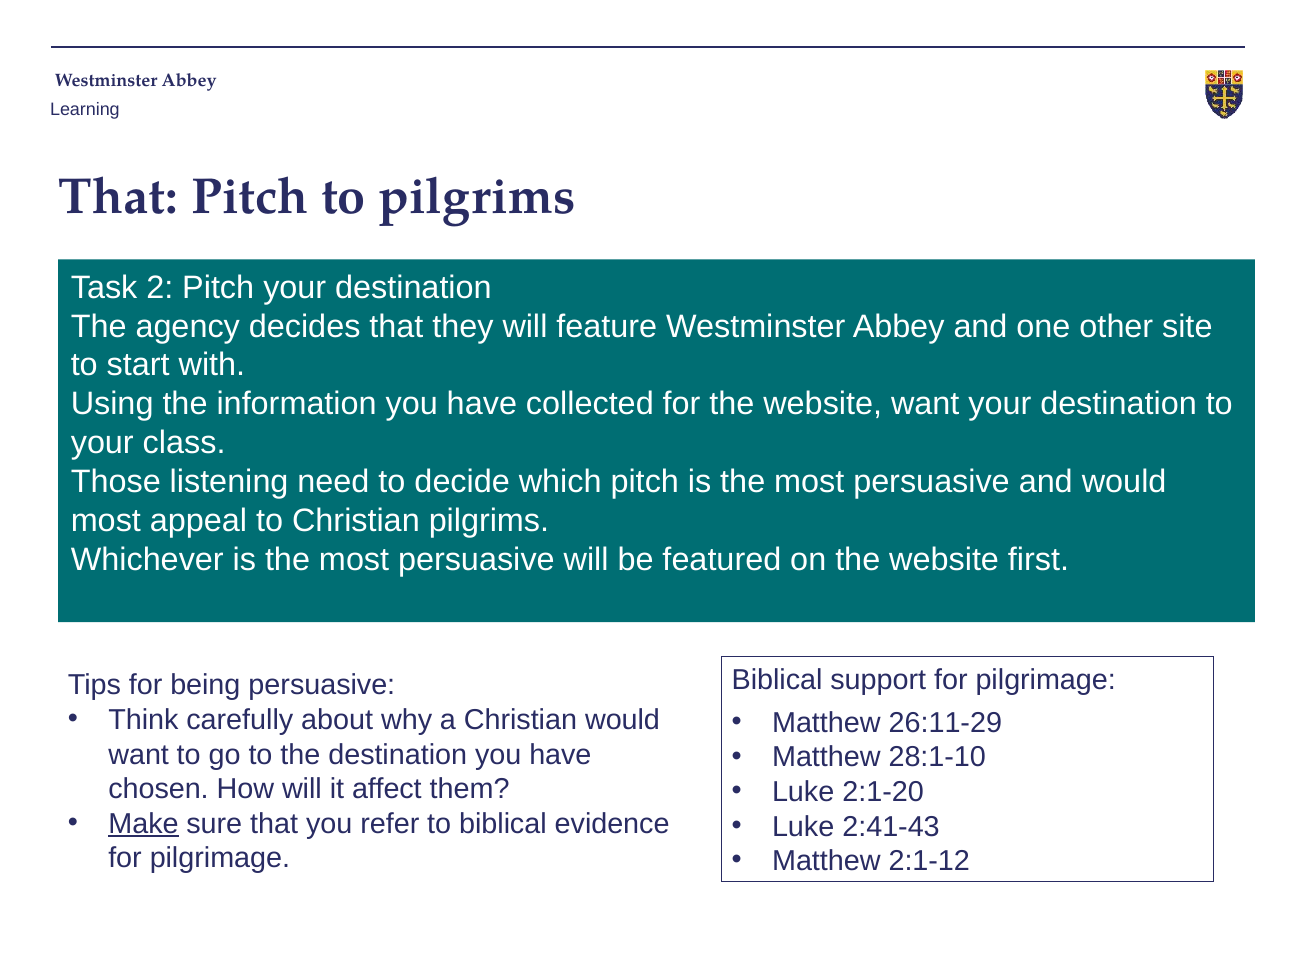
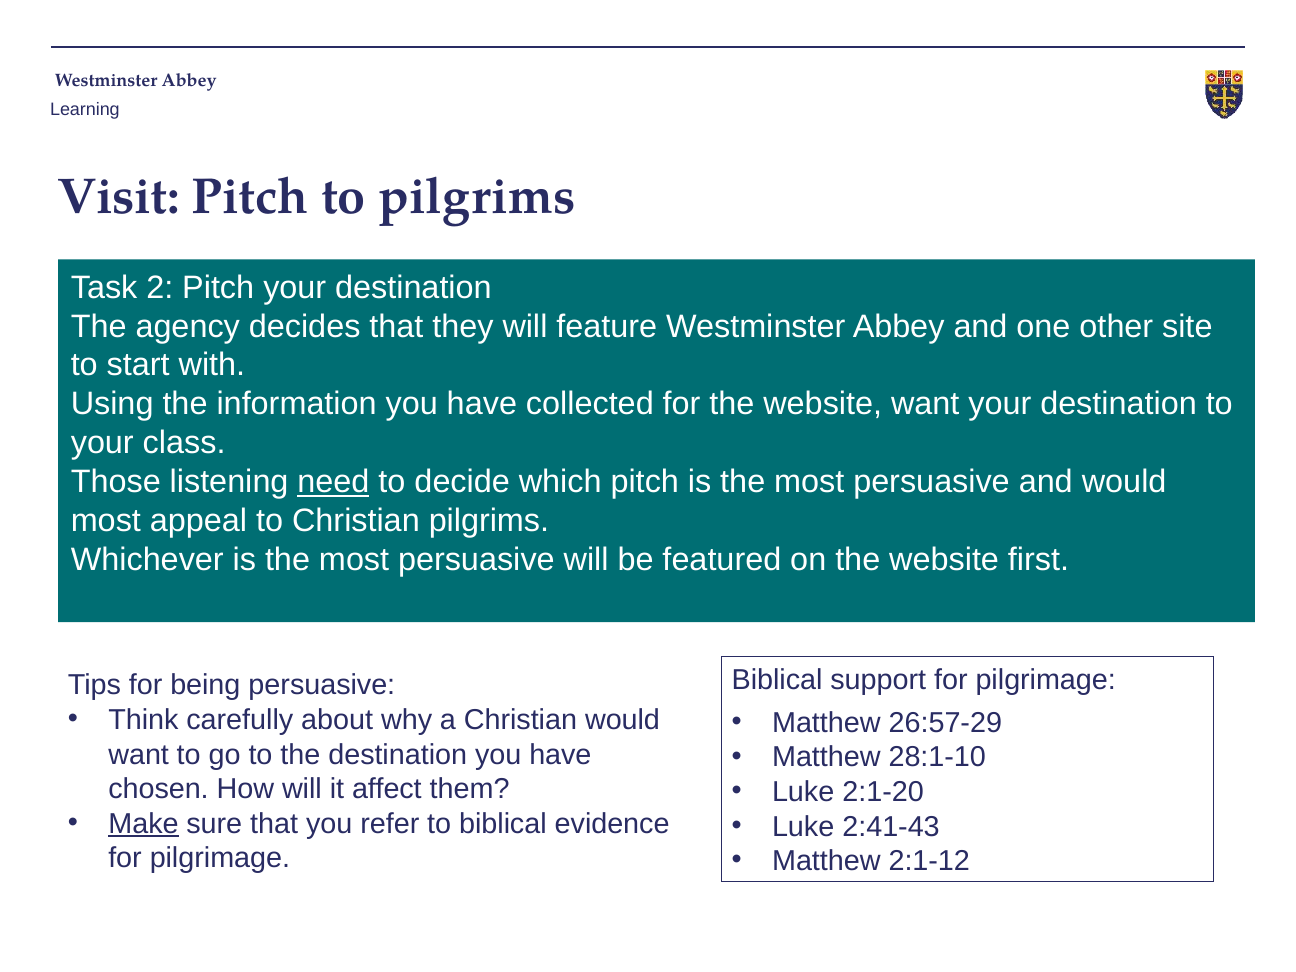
That at (118, 197): That -> Visit
need underline: none -> present
26:11-29: 26:11-29 -> 26:57-29
